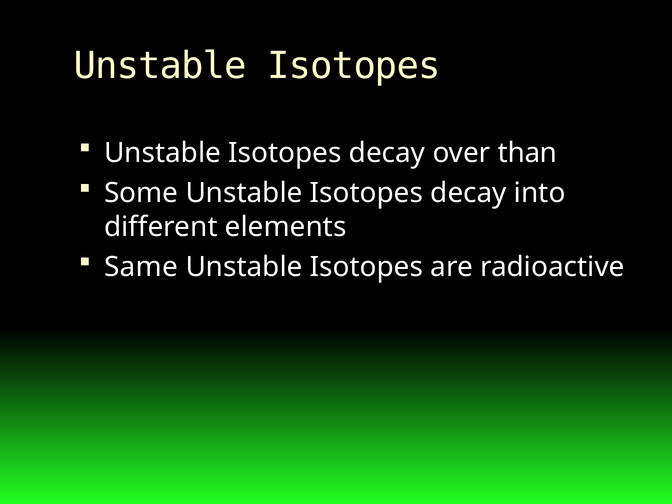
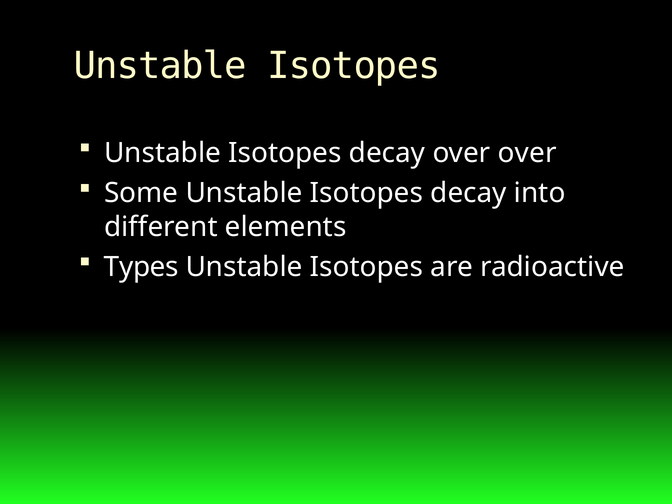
over than: than -> over
Same: Same -> Types
